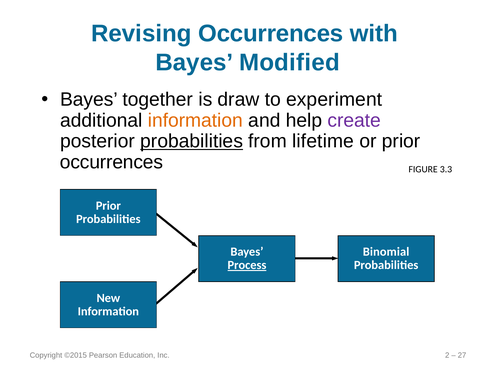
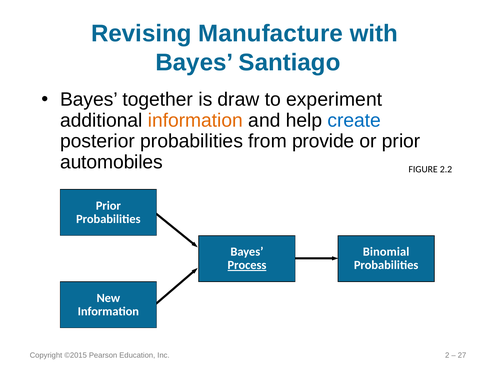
Revising Occurrences: Occurrences -> Manufacture
Modified: Modified -> Santiago
create colour: purple -> blue
probabilities at (192, 141) underline: present -> none
lifetime: lifetime -> provide
occurrences at (112, 162): occurrences -> automobiles
3.3: 3.3 -> 2.2
